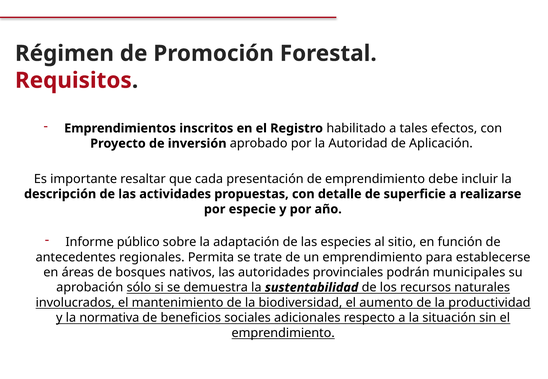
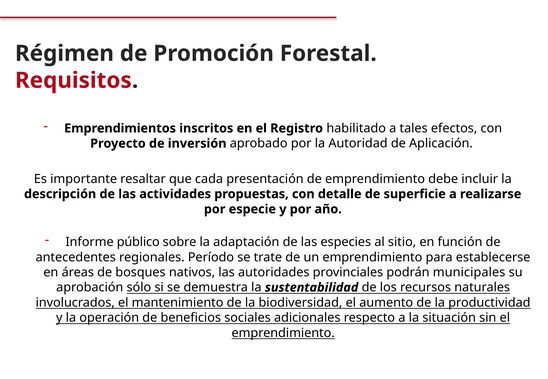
Permita: Permita -> Período
normativa: normativa -> operación
